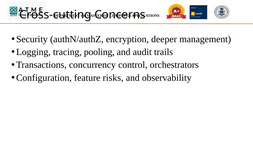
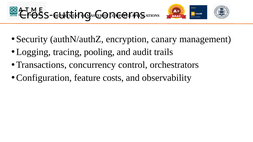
deeper: deeper -> canary
risks: risks -> costs
